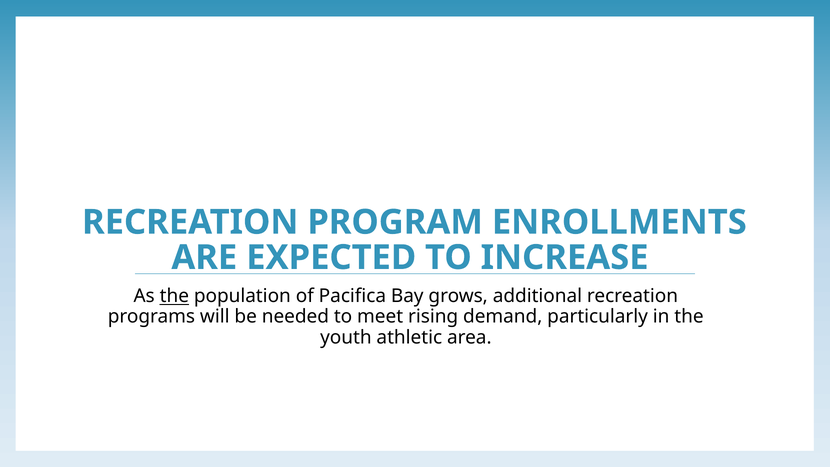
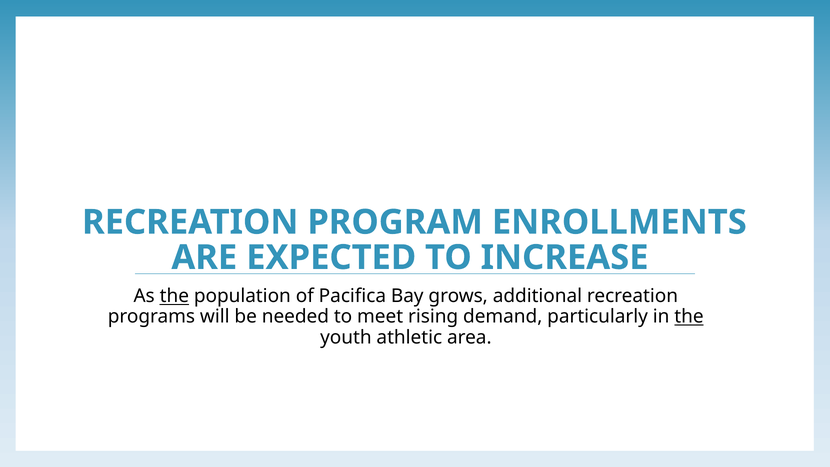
the at (689, 317) underline: none -> present
